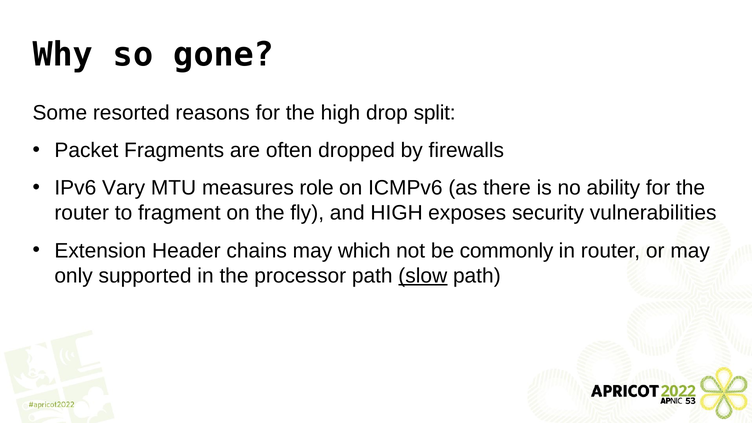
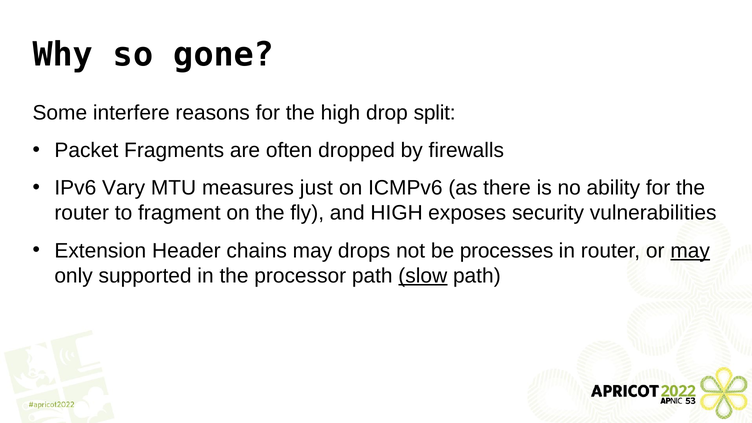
resorted: resorted -> interfere
role: role -> just
which: which -> drops
commonly: commonly -> processes
may at (690, 251) underline: none -> present
